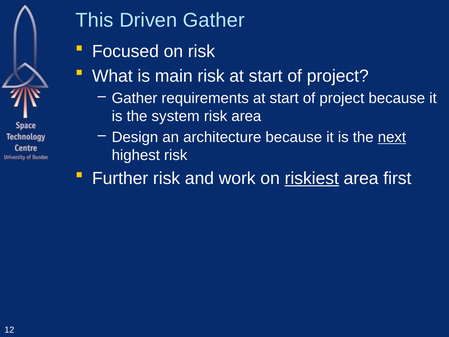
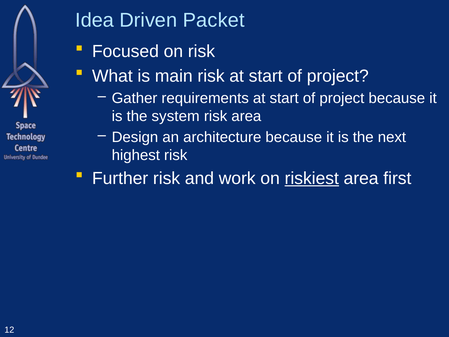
This: This -> Idea
Driven Gather: Gather -> Packet
next underline: present -> none
